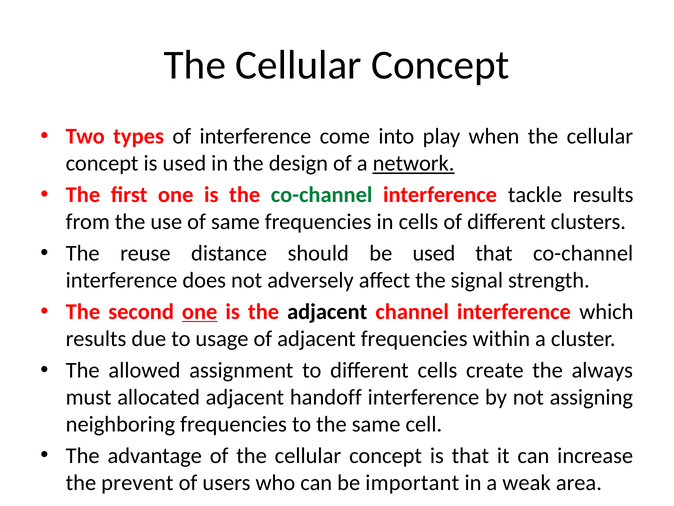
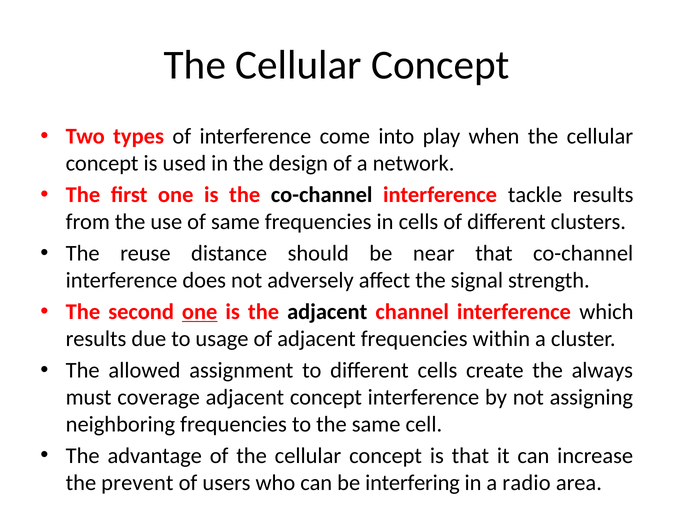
network underline: present -> none
co-channel at (322, 195) colour: green -> black
be used: used -> near
allocated: allocated -> coverage
adjacent handoff: handoff -> concept
important: important -> interfering
weak: weak -> radio
